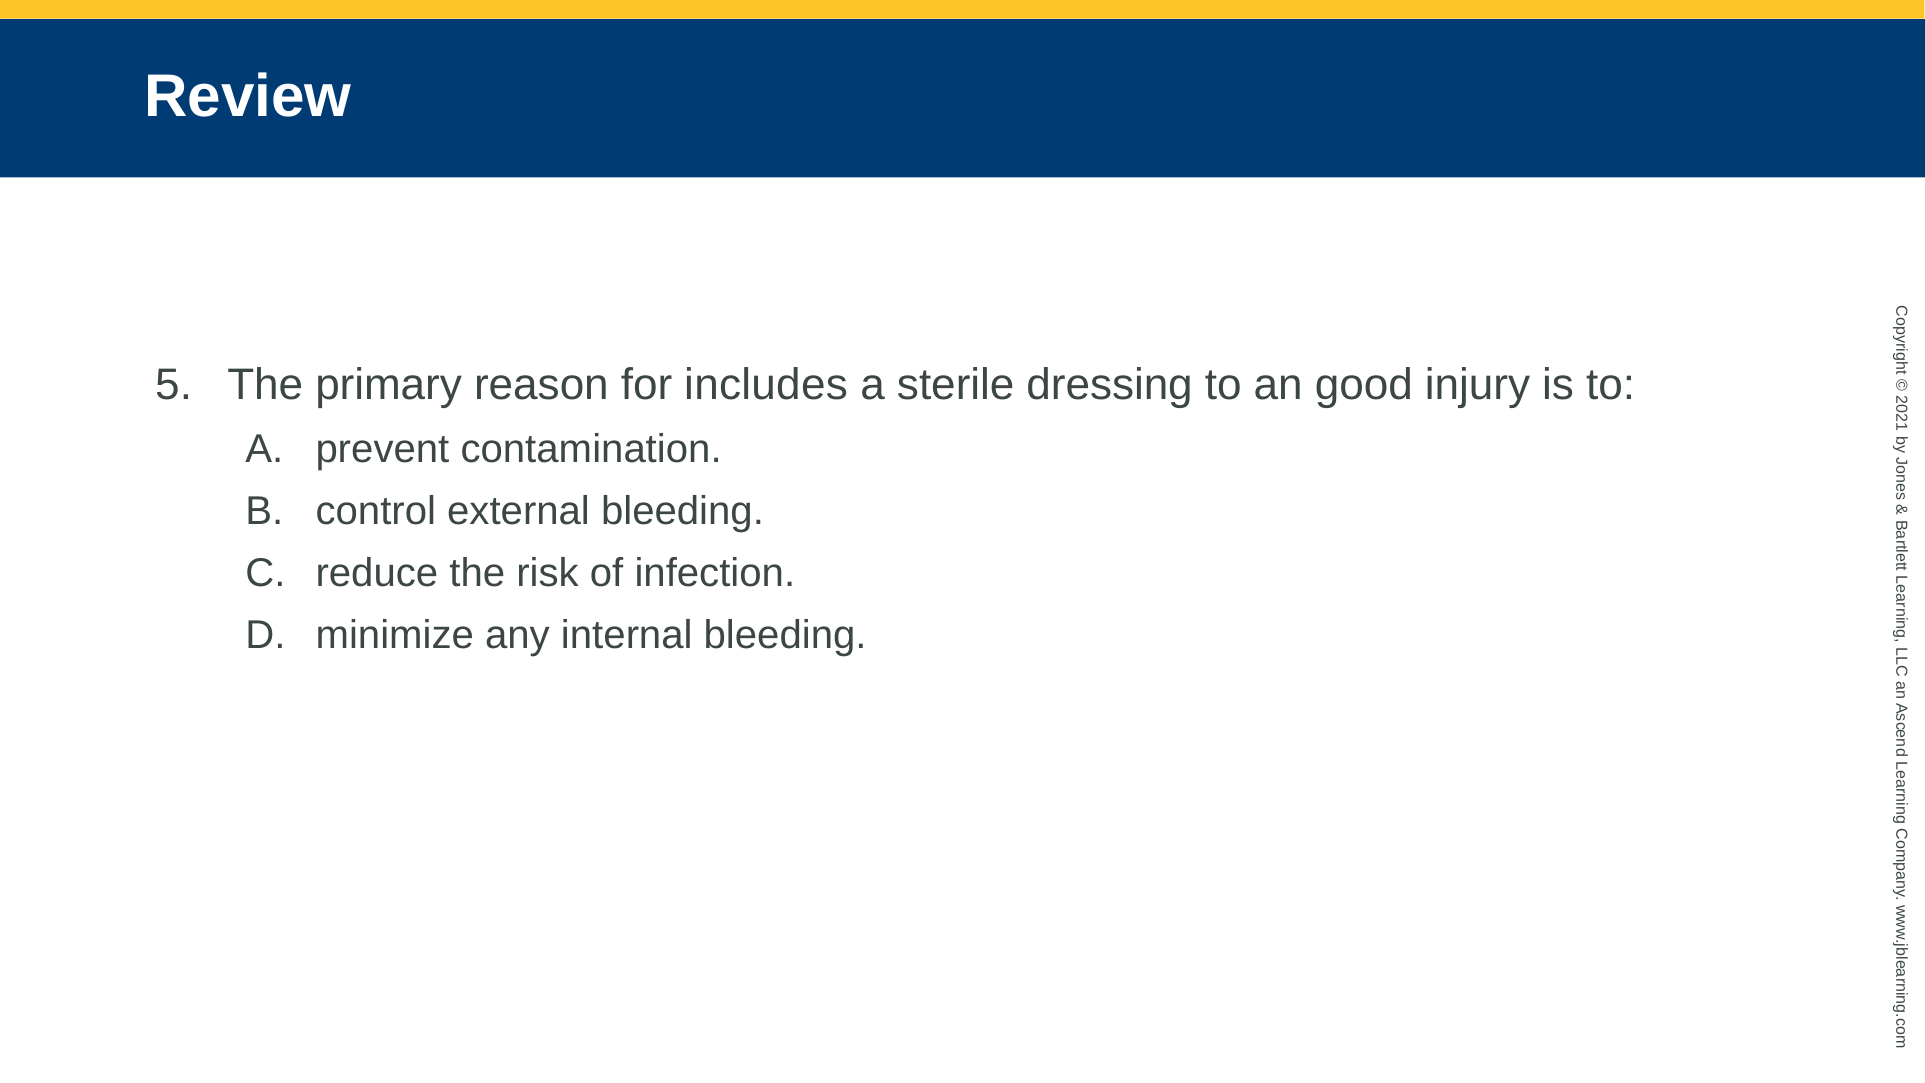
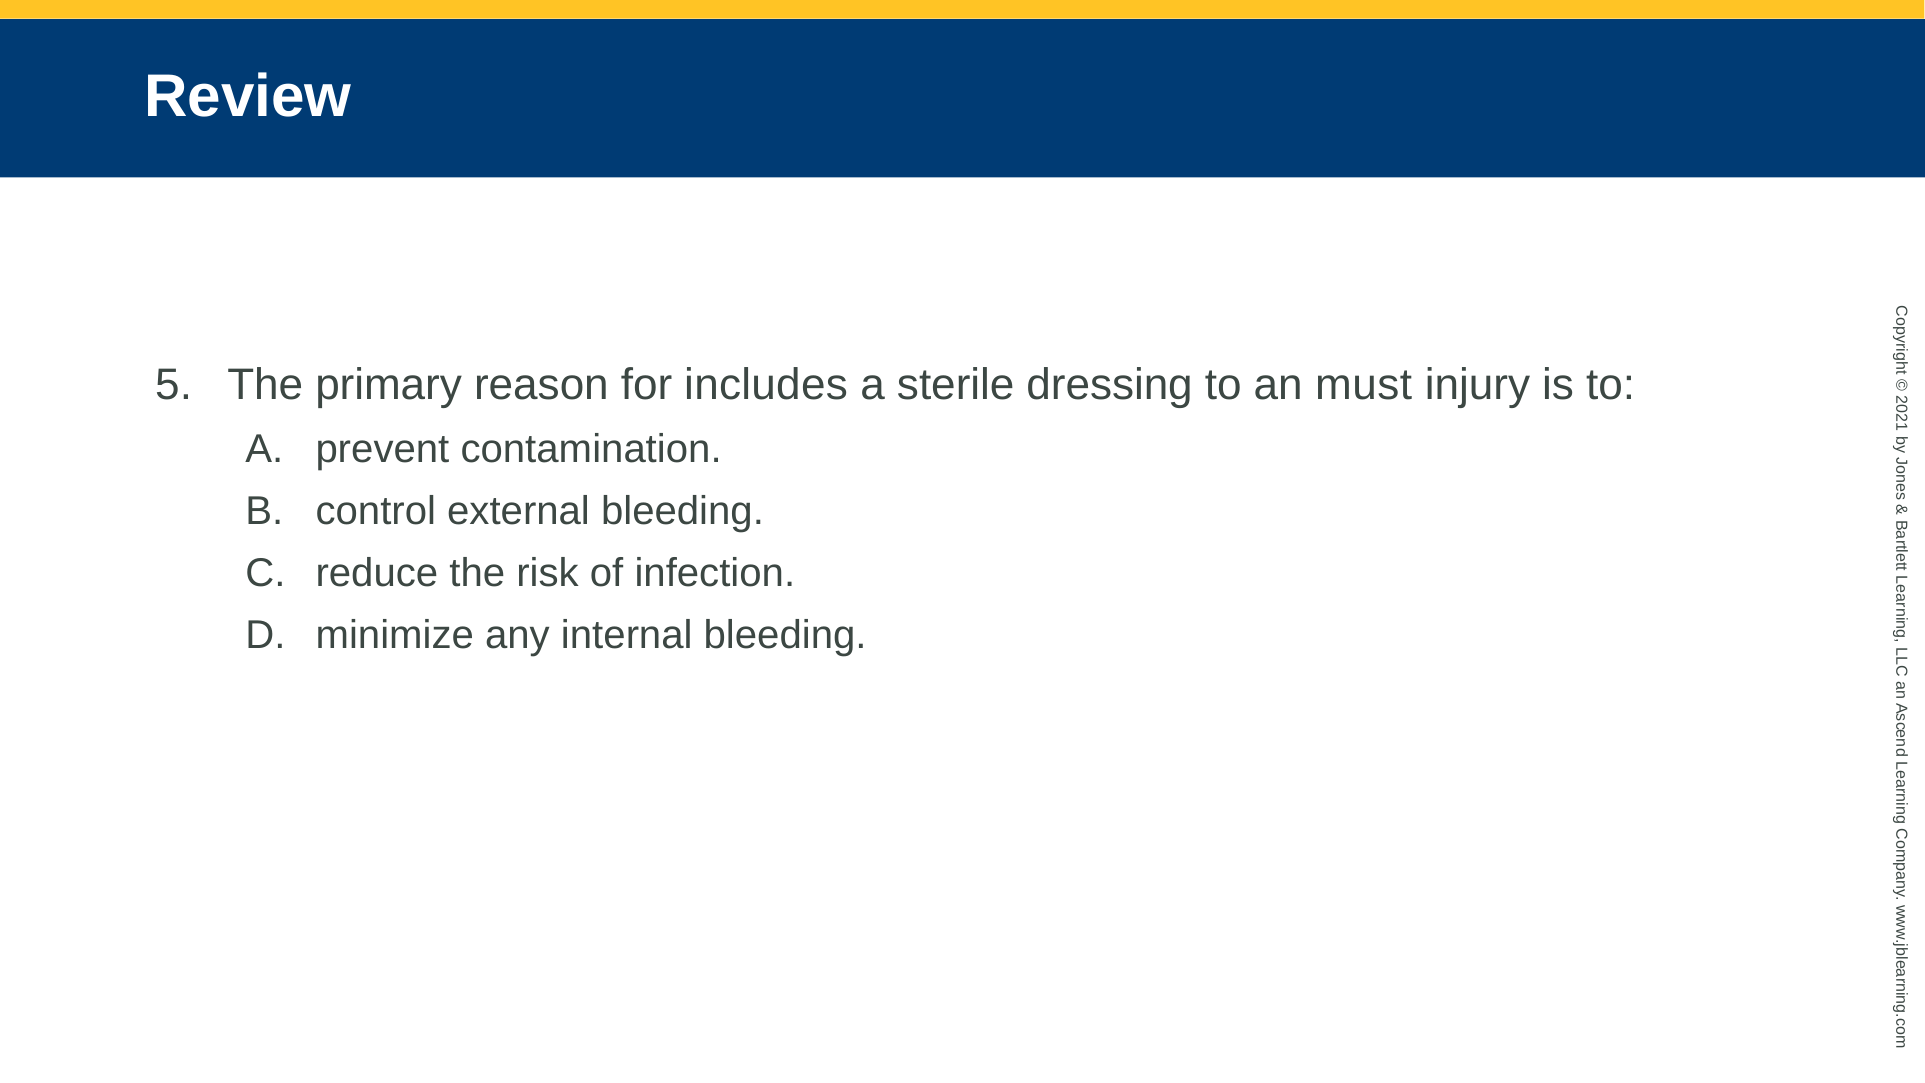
good: good -> must
